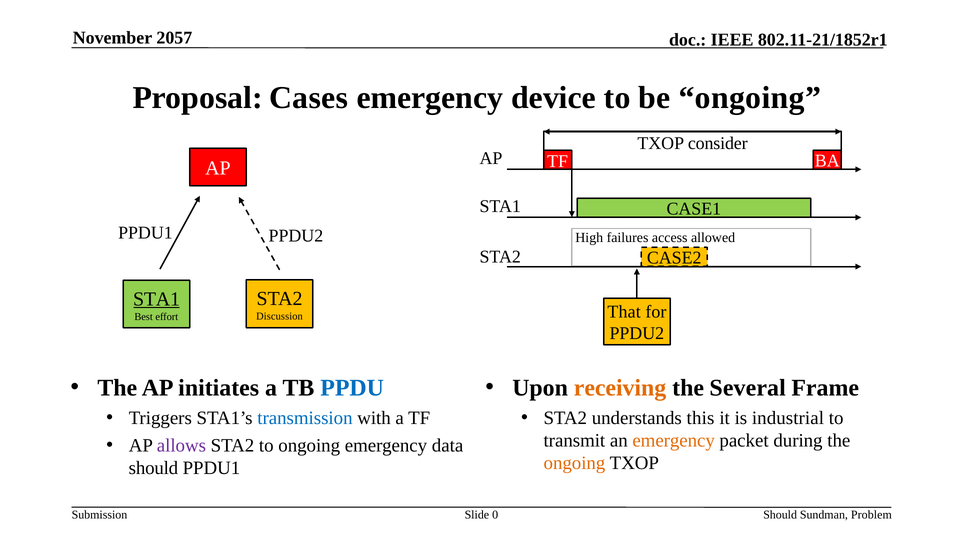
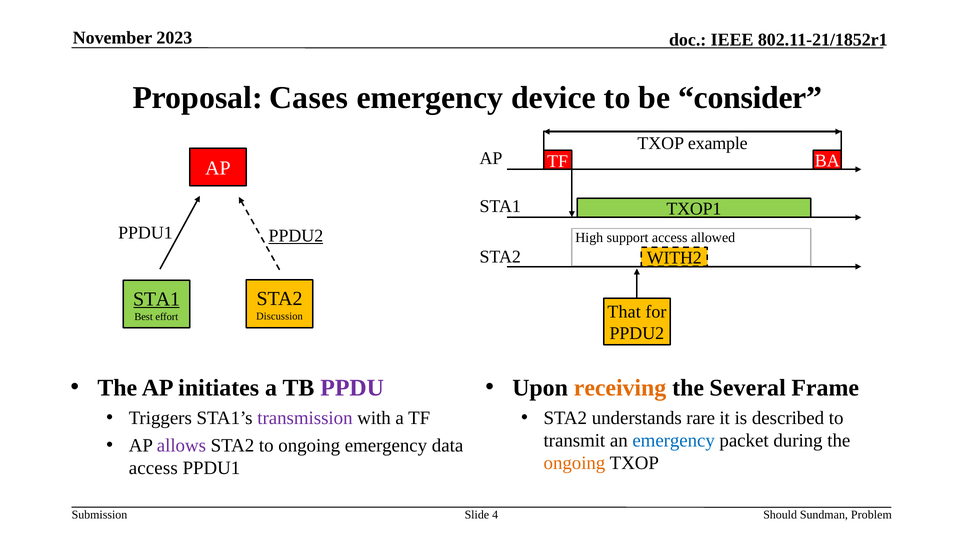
2057: 2057 -> 2023
be ongoing: ongoing -> consider
consider: consider -> example
CASE1: CASE1 -> TXOP1
PPDU2 at (296, 236) underline: none -> present
failures: failures -> support
CASE2: CASE2 -> WITH2
PPDU colour: blue -> purple
transmission colour: blue -> purple
this: this -> rare
industrial: industrial -> described
emergency at (674, 441) colour: orange -> blue
should at (153, 468): should -> access
0: 0 -> 4
